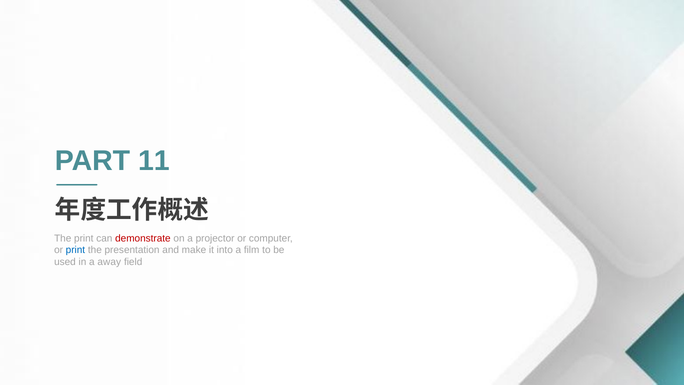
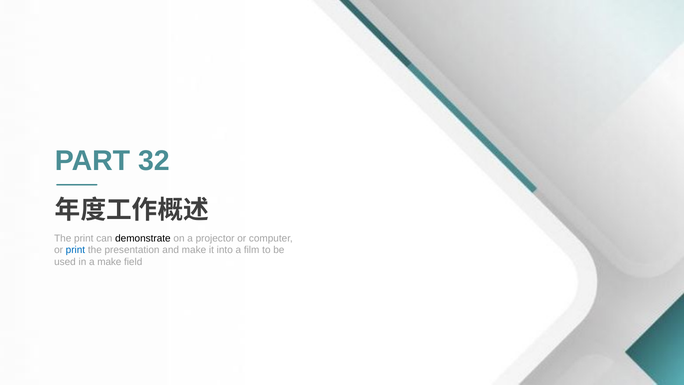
11: 11 -> 32
demonstrate colour: red -> black
a away: away -> make
